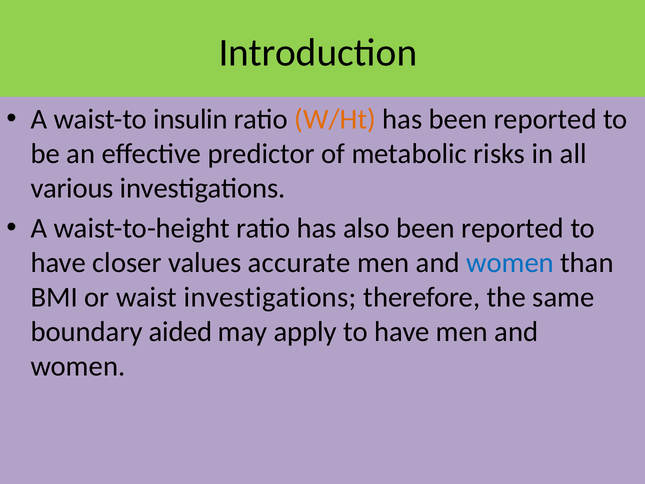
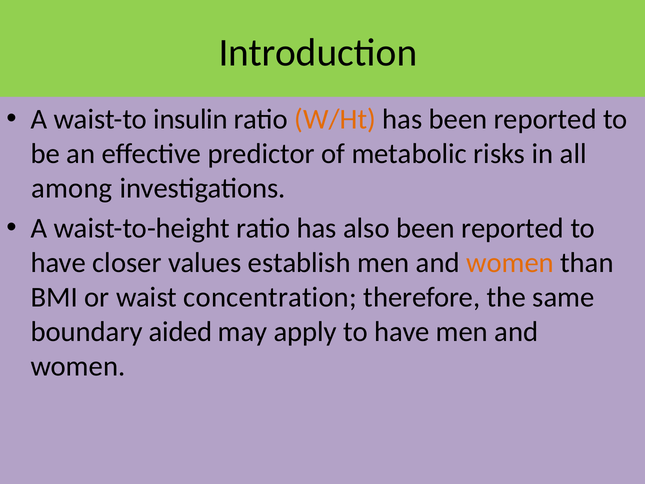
various: various -> among
accurate: accurate -> establish
women at (510, 263) colour: blue -> orange
waist investigations: investigations -> concentration
